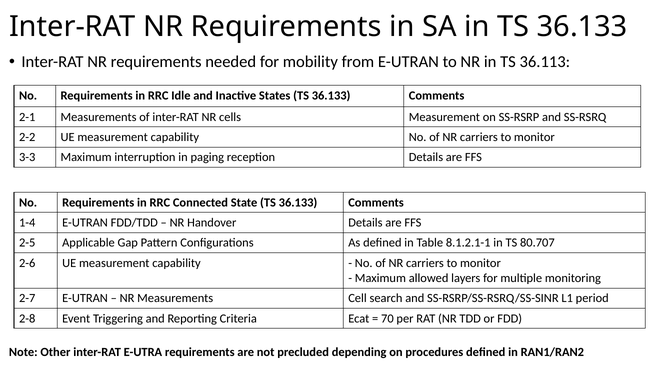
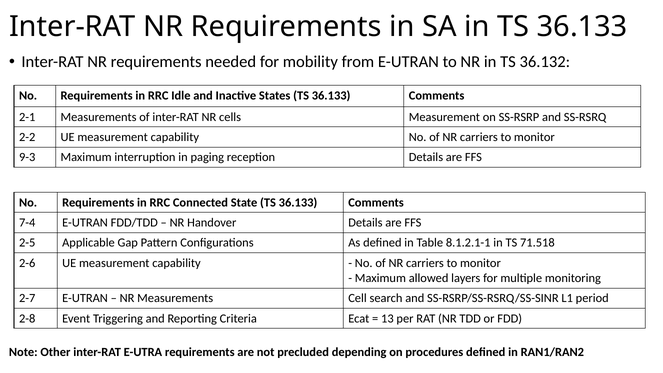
36.113: 36.113 -> 36.132
3-3: 3-3 -> 9-3
1-4: 1-4 -> 7-4
80.707: 80.707 -> 71.518
70: 70 -> 13
